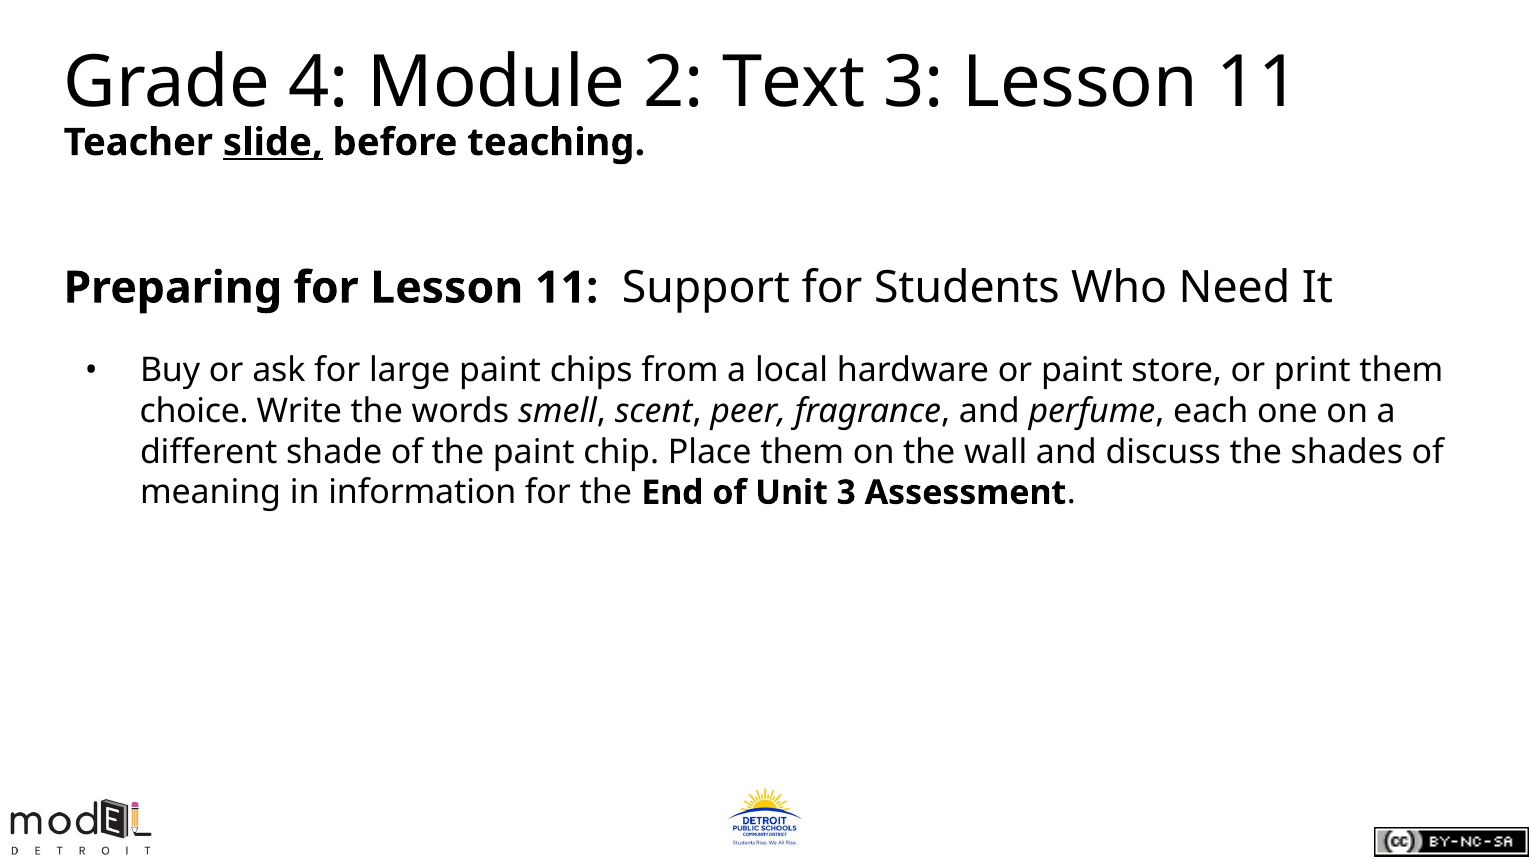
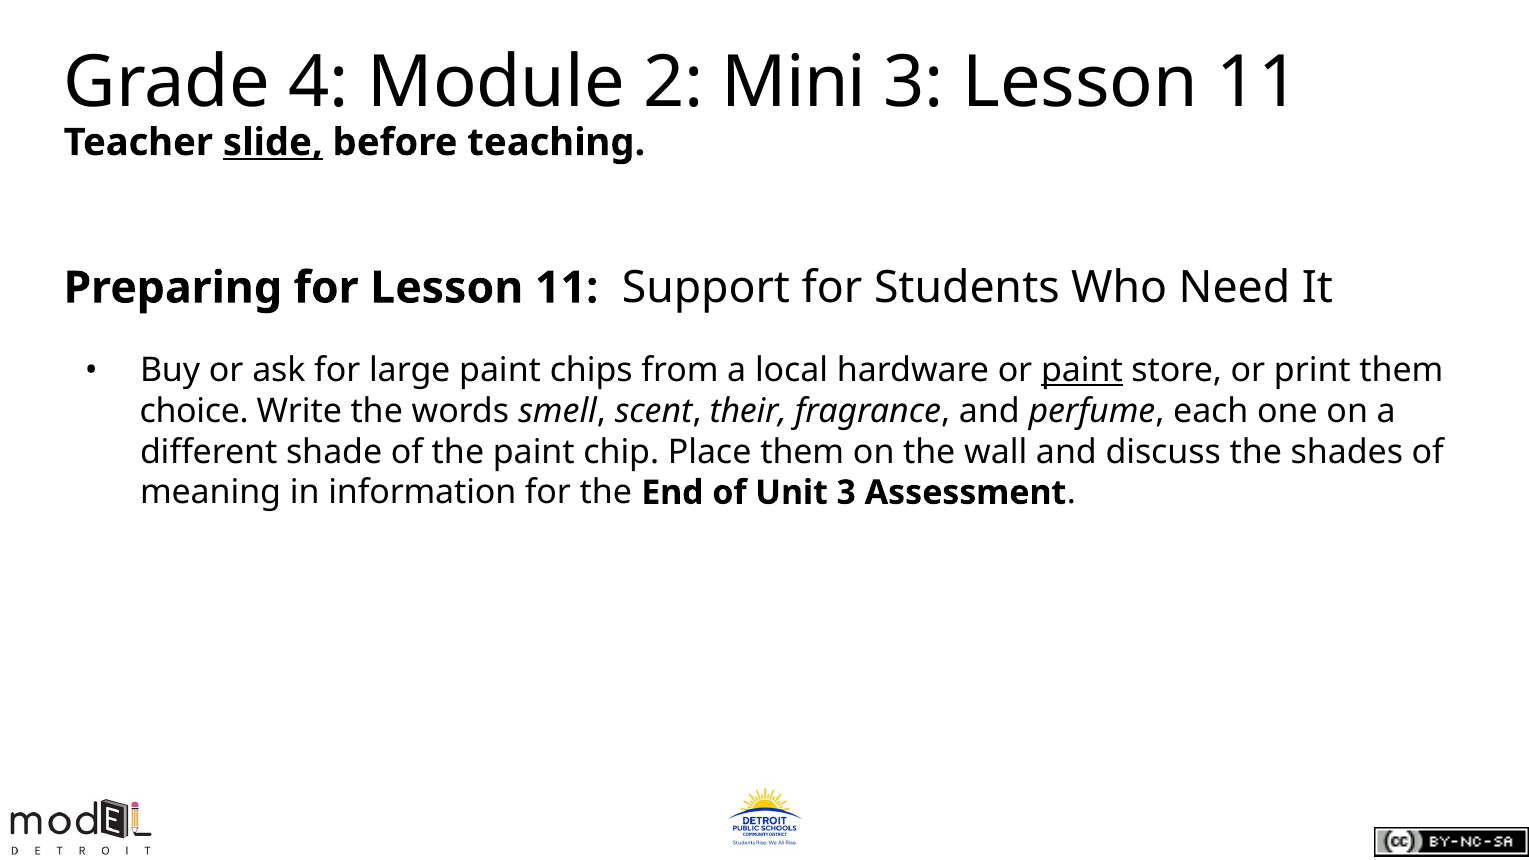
Text: Text -> Mini
paint at (1082, 370) underline: none -> present
peer: peer -> their
